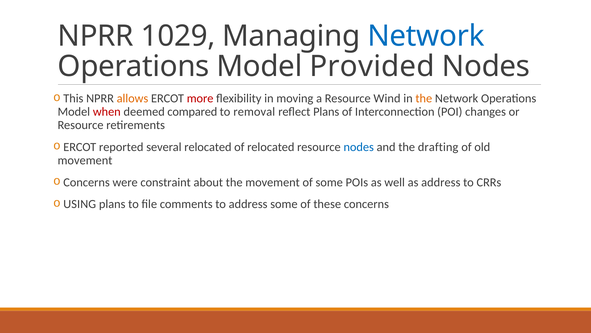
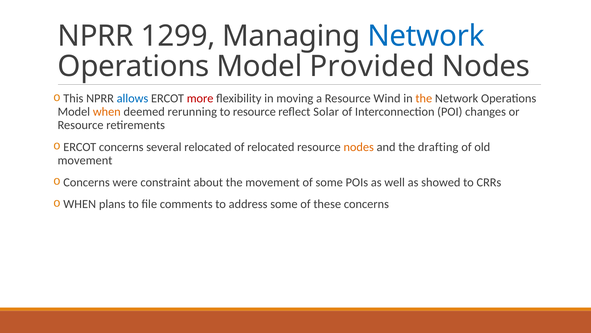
1029: 1029 -> 1299
allows colour: orange -> blue
when at (107, 112) colour: red -> orange
compared: compared -> rerunning
to removal: removal -> resource
reflect Plans: Plans -> Solar
ERCOT reported: reported -> concerns
nodes at (359, 147) colour: blue -> orange
as address: address -> showed
USING at (80, 204): USING -> WHEN
